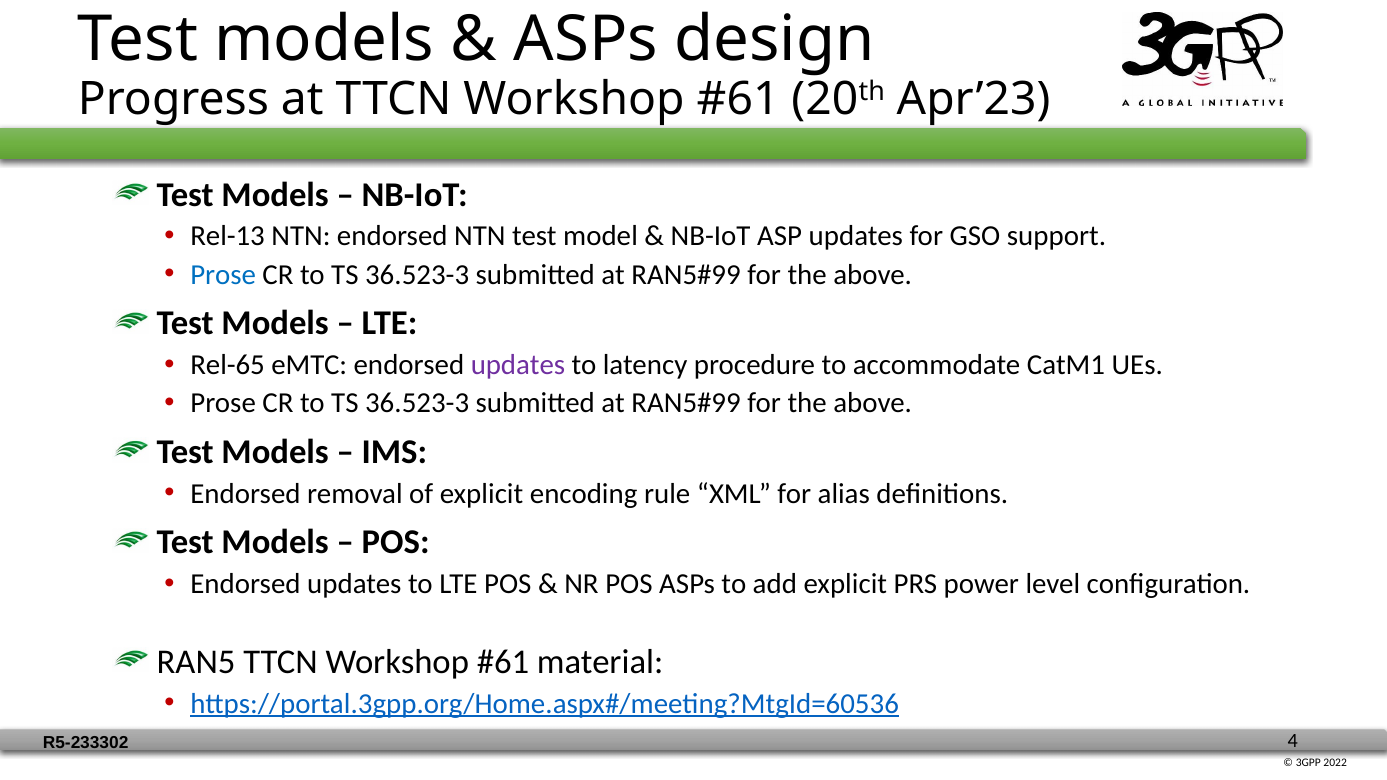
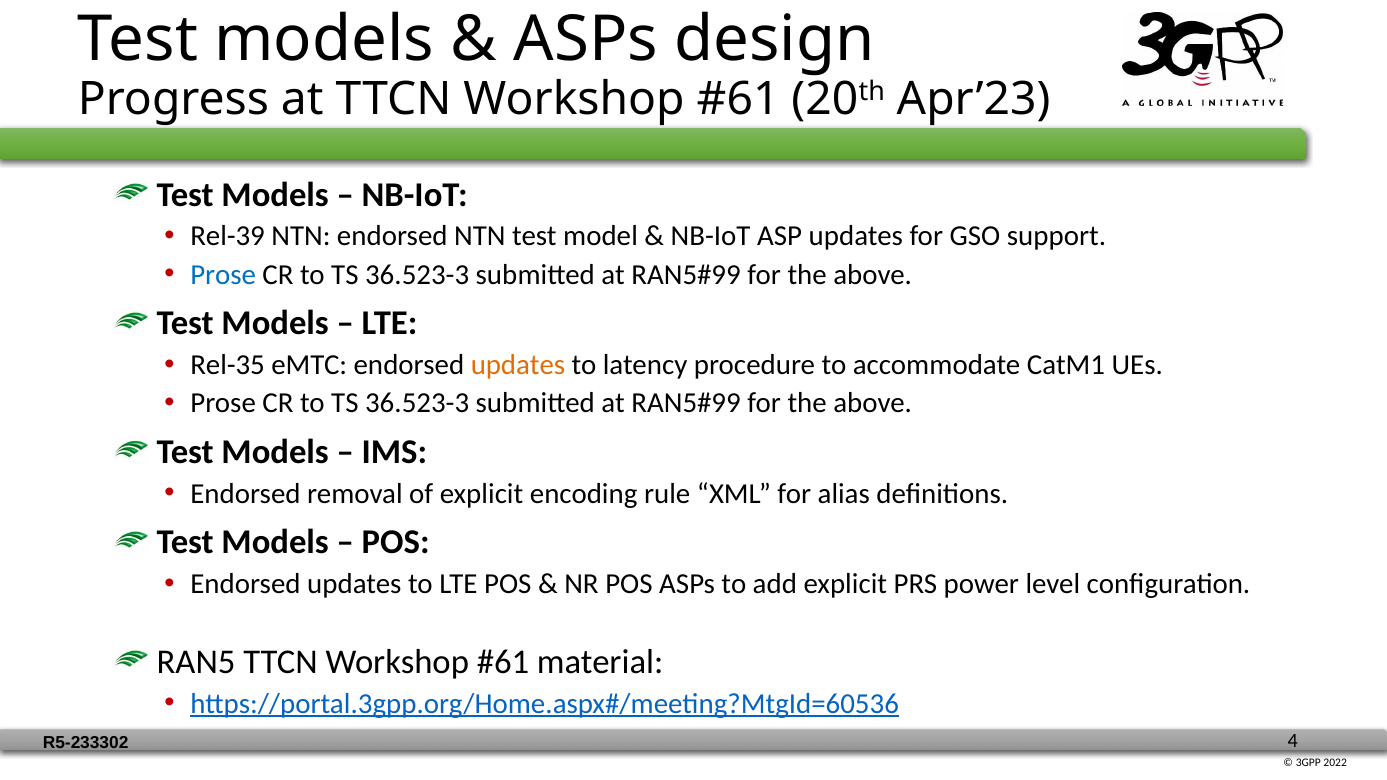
Rel-13: Rel-13 -> Rel-39
Rel-65: Rel-65 -> Rel-35
updates at (518, 365) colour: purple -> orange
